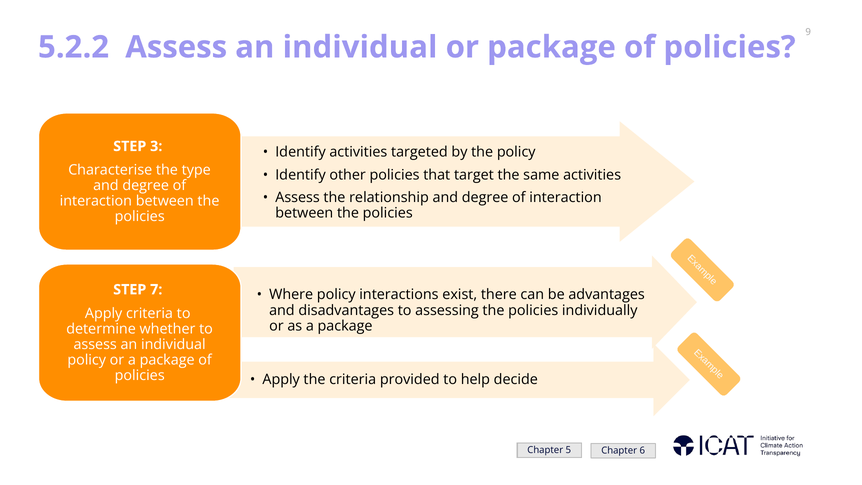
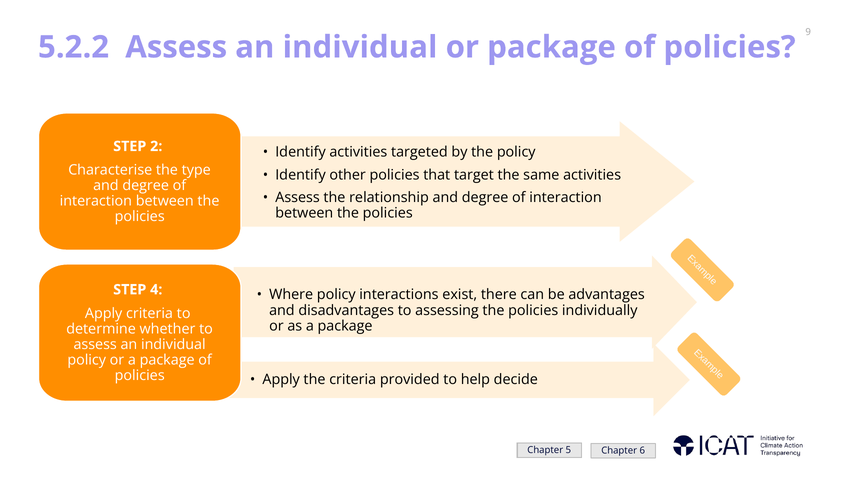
3: 3 -> 2
7: 7 -> 4
